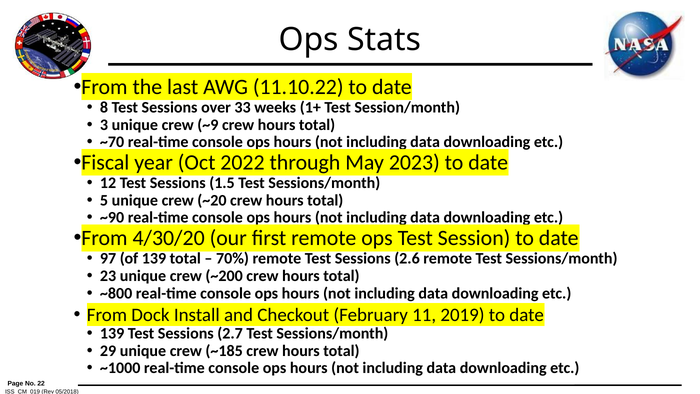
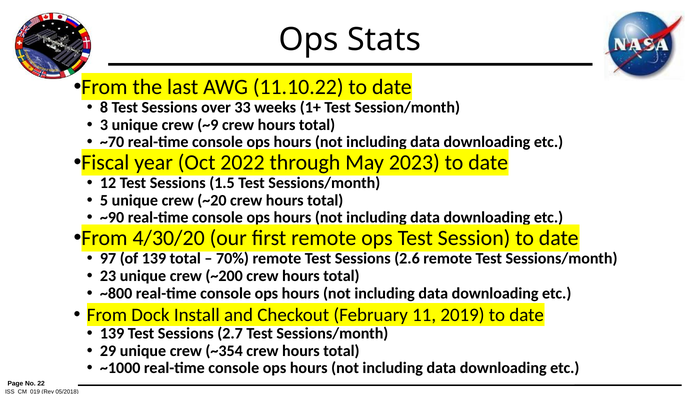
~185: ~185 -> ~354
